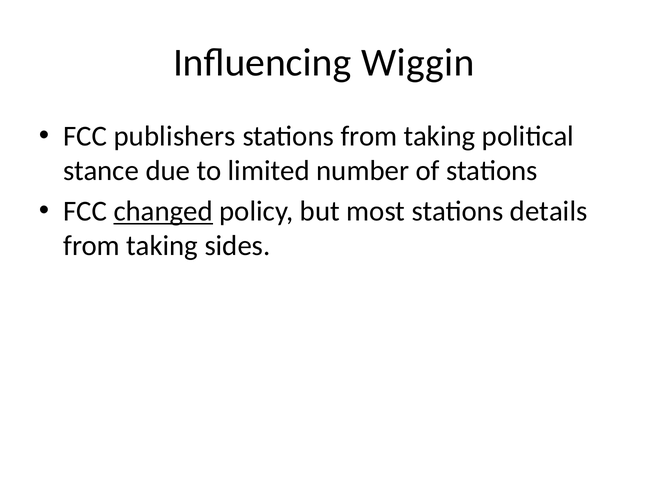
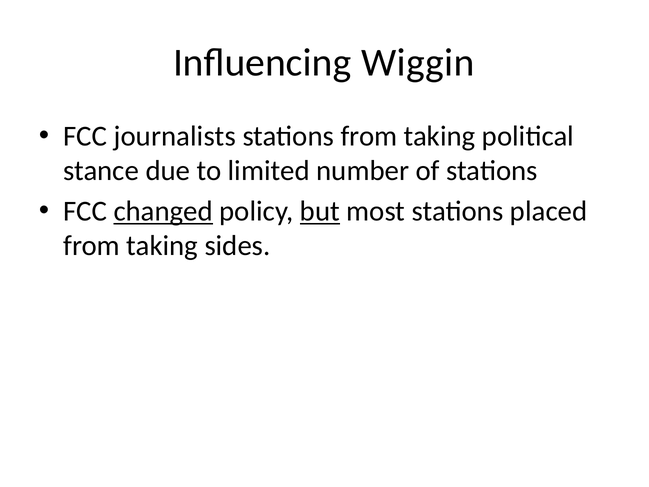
publishers: publishers -> journalists
but underline: none -> present
details: details -> placed
